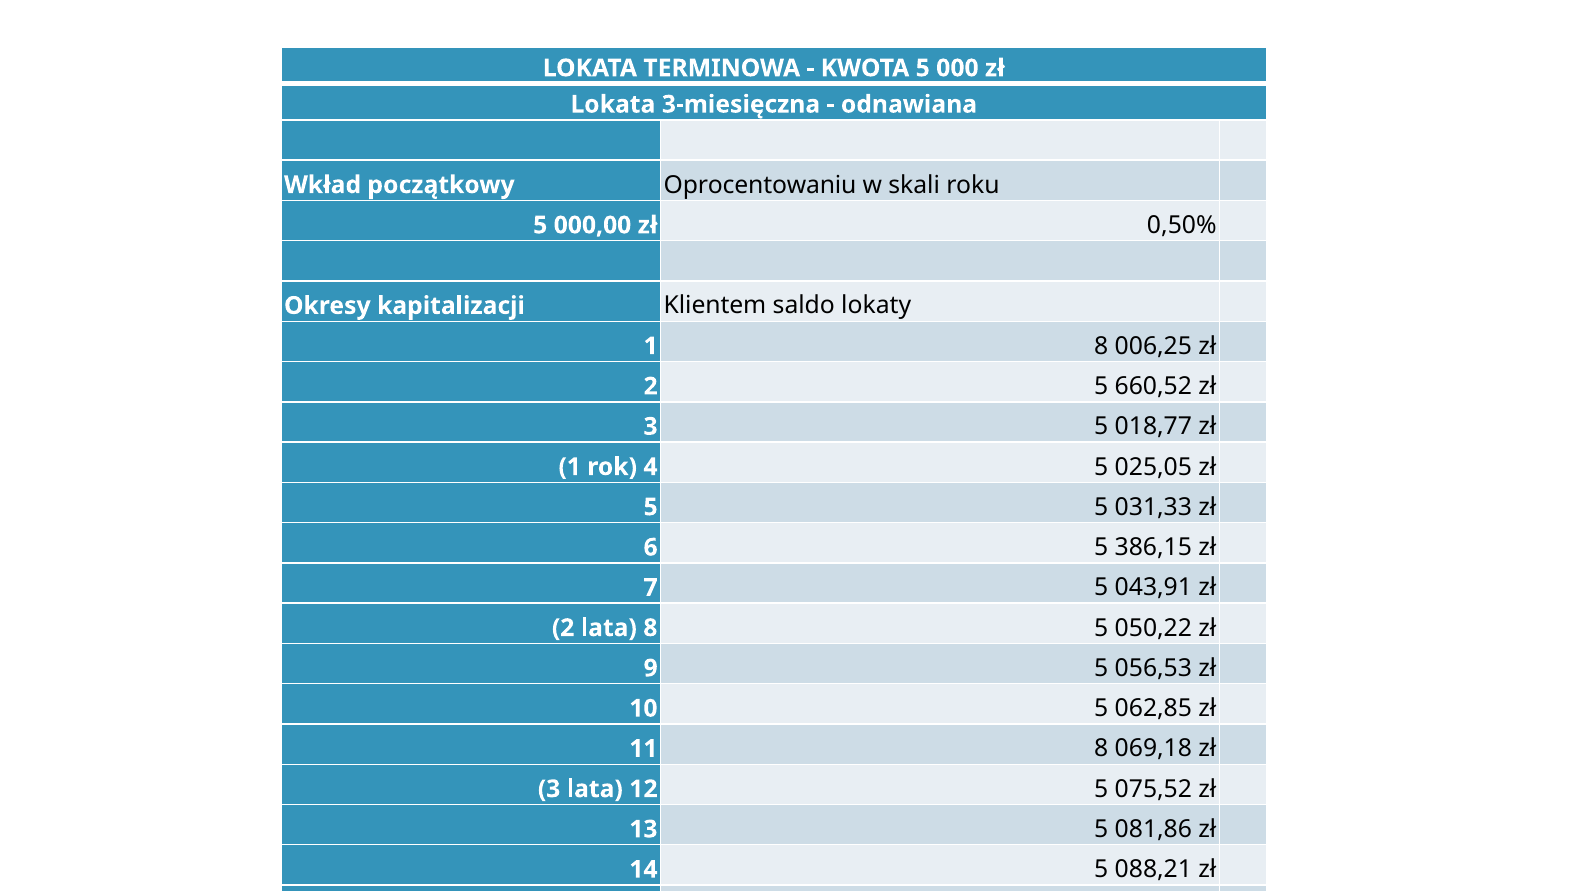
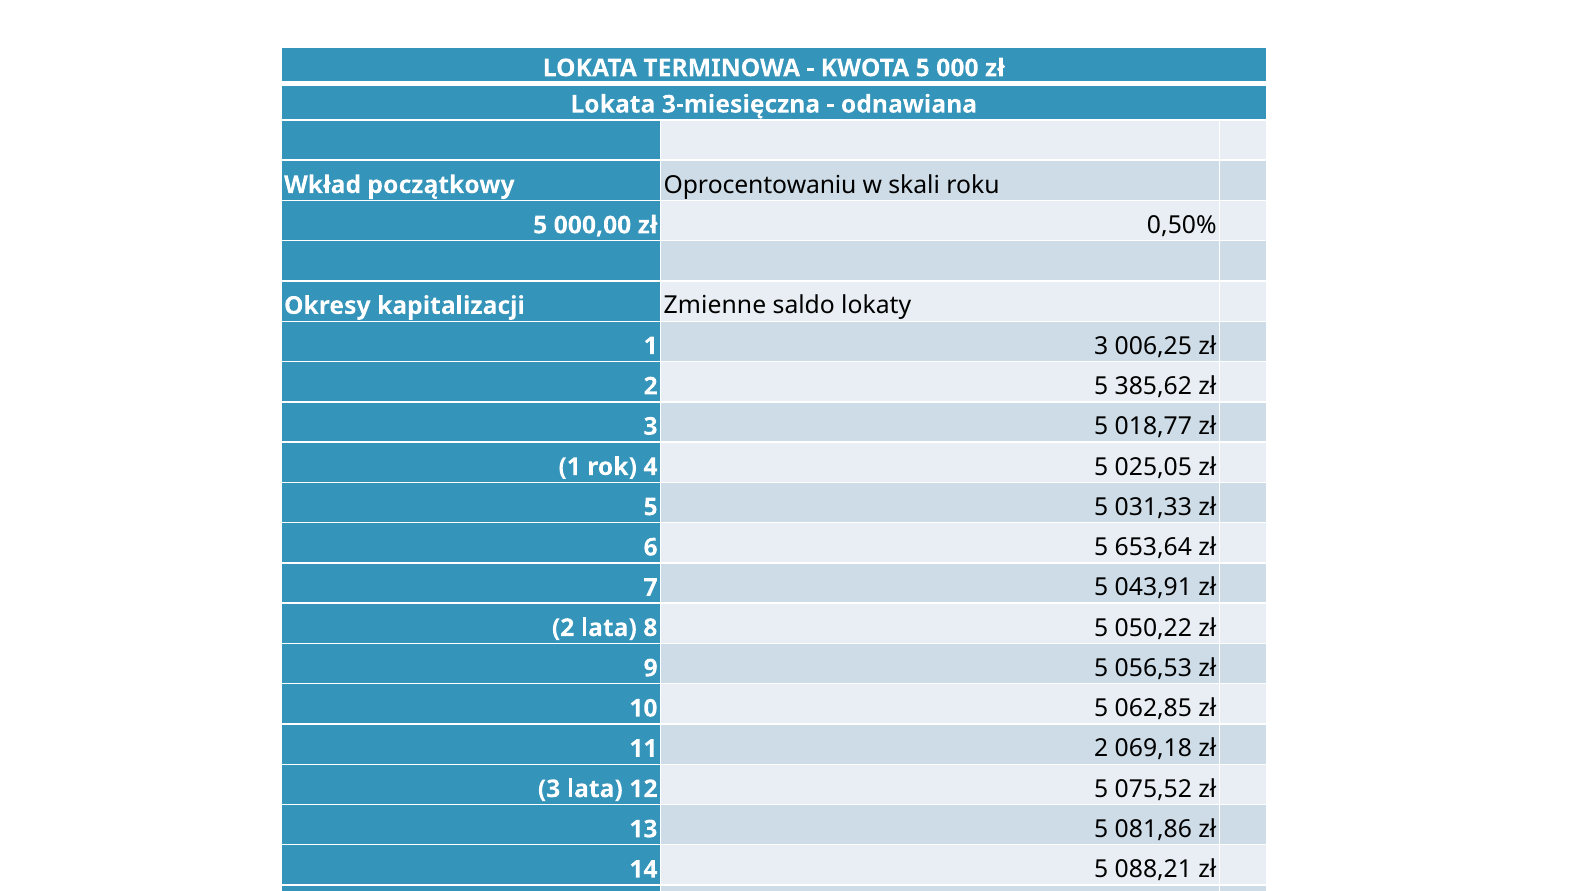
Klientem: Klientem -> Zmienne
8 at (1101, 346): 8 -> 3
660,52: 660,52 -> 385,62
386,15: 386,15 -> 653,64
8 at (1101, 748): 8 -> 2
